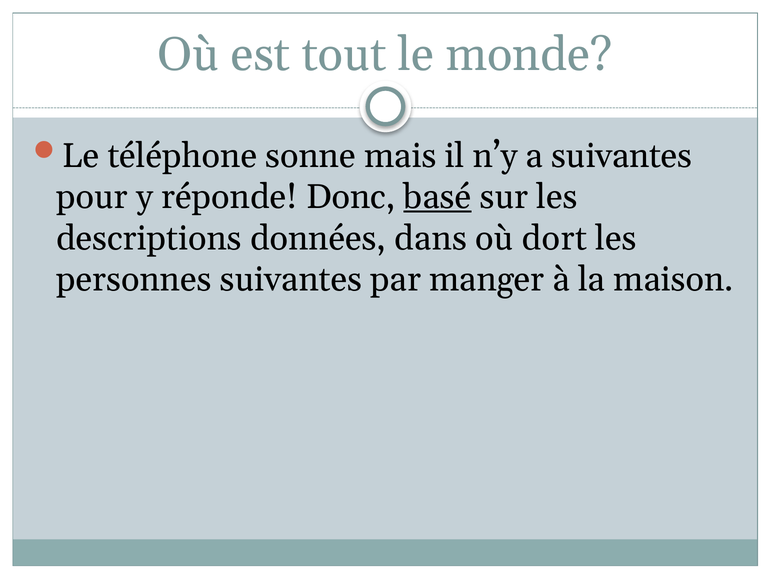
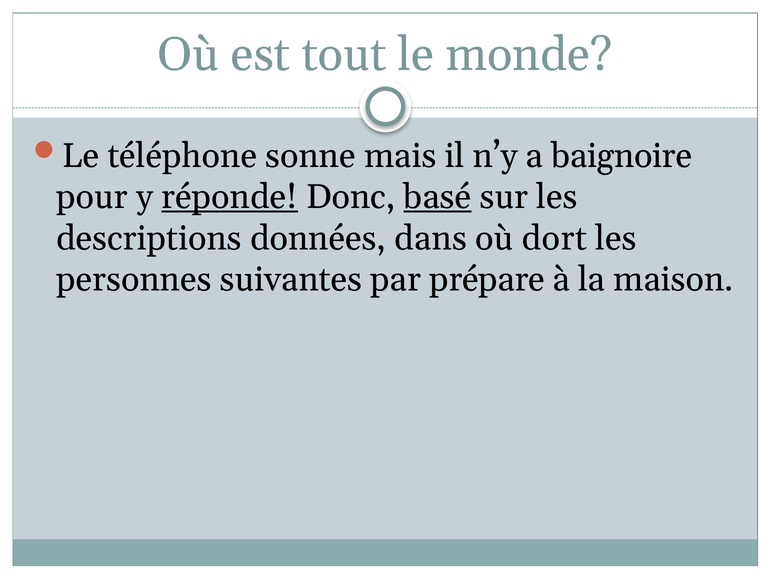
a suivantes: suivantes -> baignoire
réponde underline: none -> present
manger: manger -> prépare
